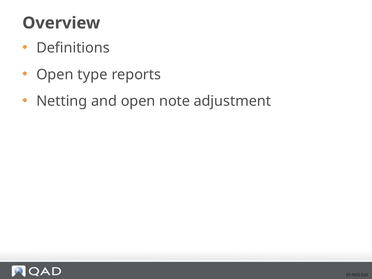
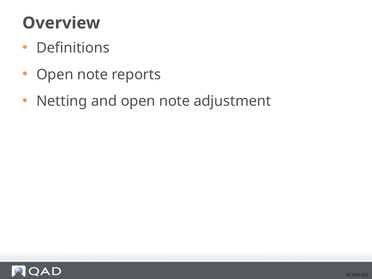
type at (92, 75): type -> note
